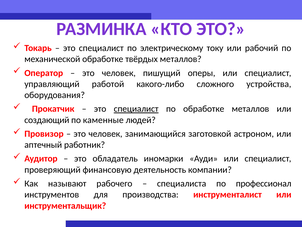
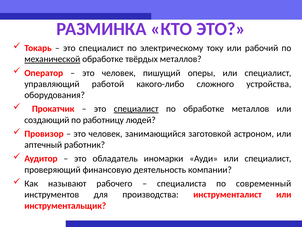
механической underline: none -> present
каменные: каменные -> работницу
профессионал: профессионал -> современный
